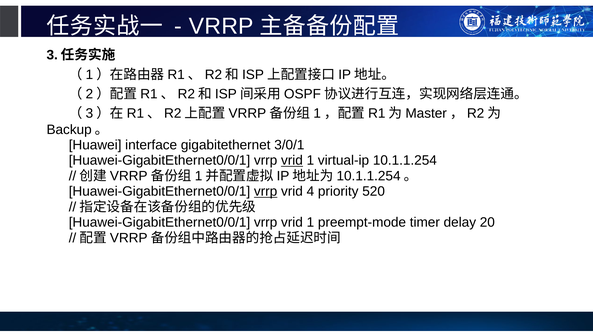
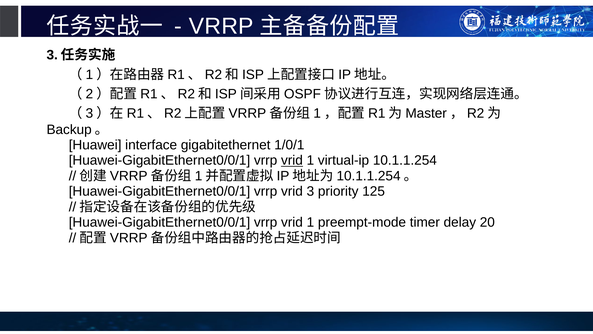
3/0/1: 3/0/1 -> 1/0/1
vrrp at (266, 191) underline: present -> none
4: 4 -> 3
520: 520 -> 125
